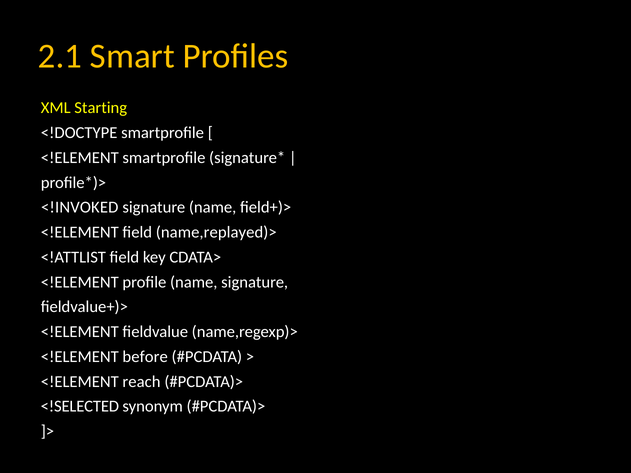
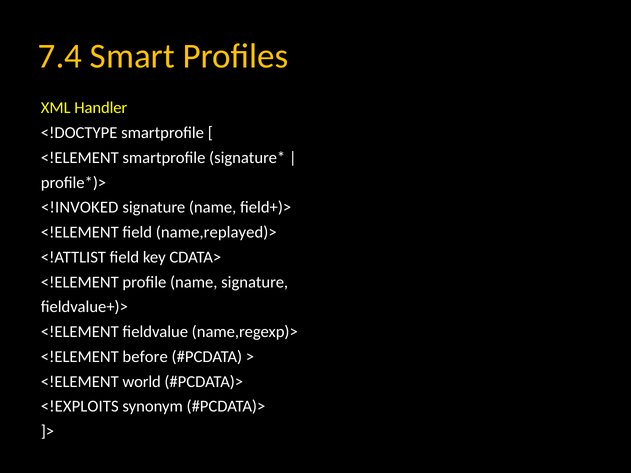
2.1: 2.1 -> 7.4
Starting: Starting -> Handler
reach: reach -> world
<!SELECTED: <!SELECTED -> <!EXPLOITS
